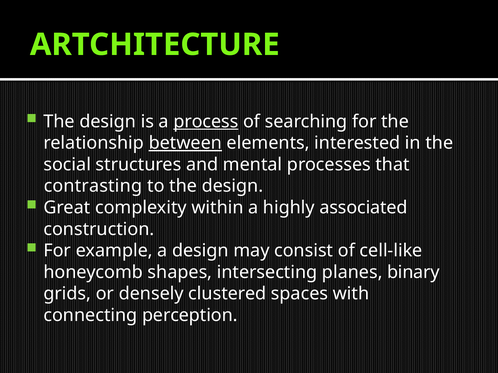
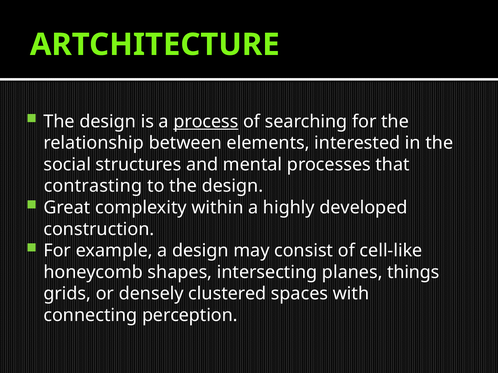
between underline: present -> none
associated: associated -> developed
binary: binary -> things
